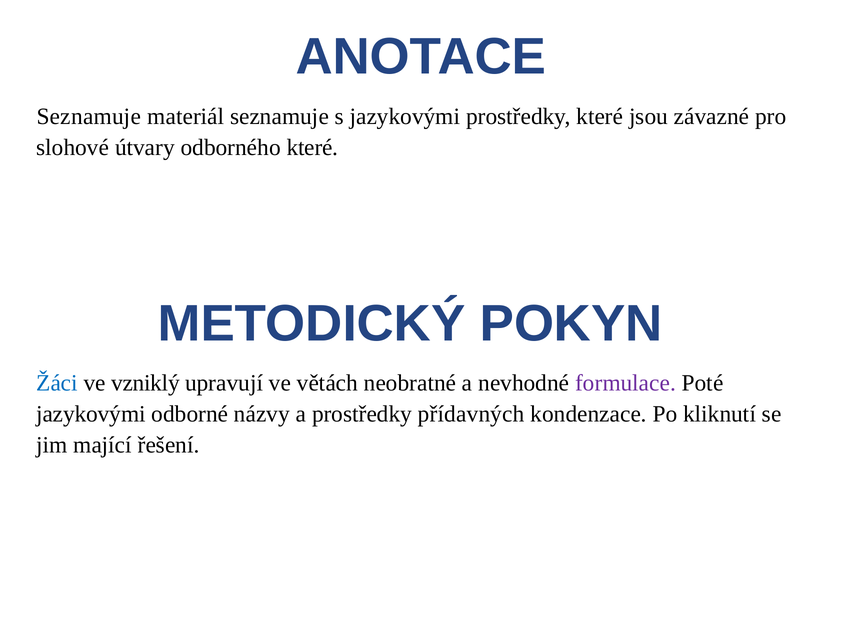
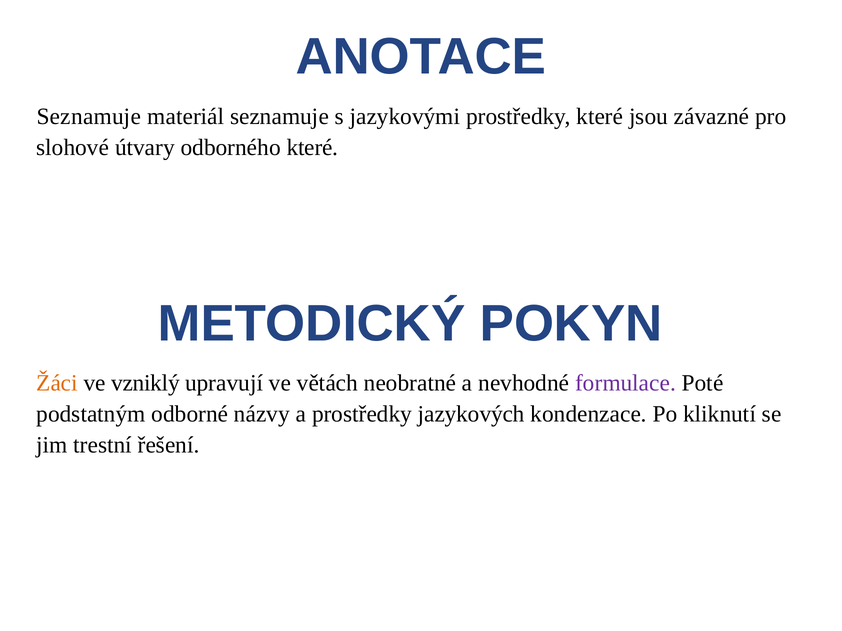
Žáci colour: blue -> orange
jazykovými at (91, 414): jazykovými -> podstatným
přídavných: přídavných -> jazykových
mající: mající -> trestní
